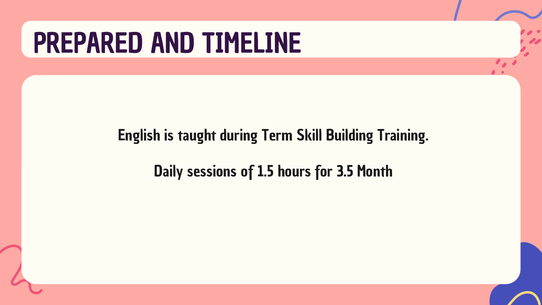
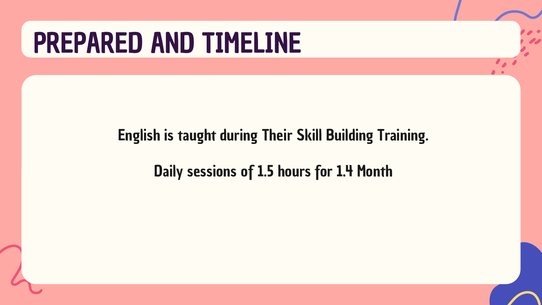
Term: Term -> Their
3.5: 3.5 -> 1.4
